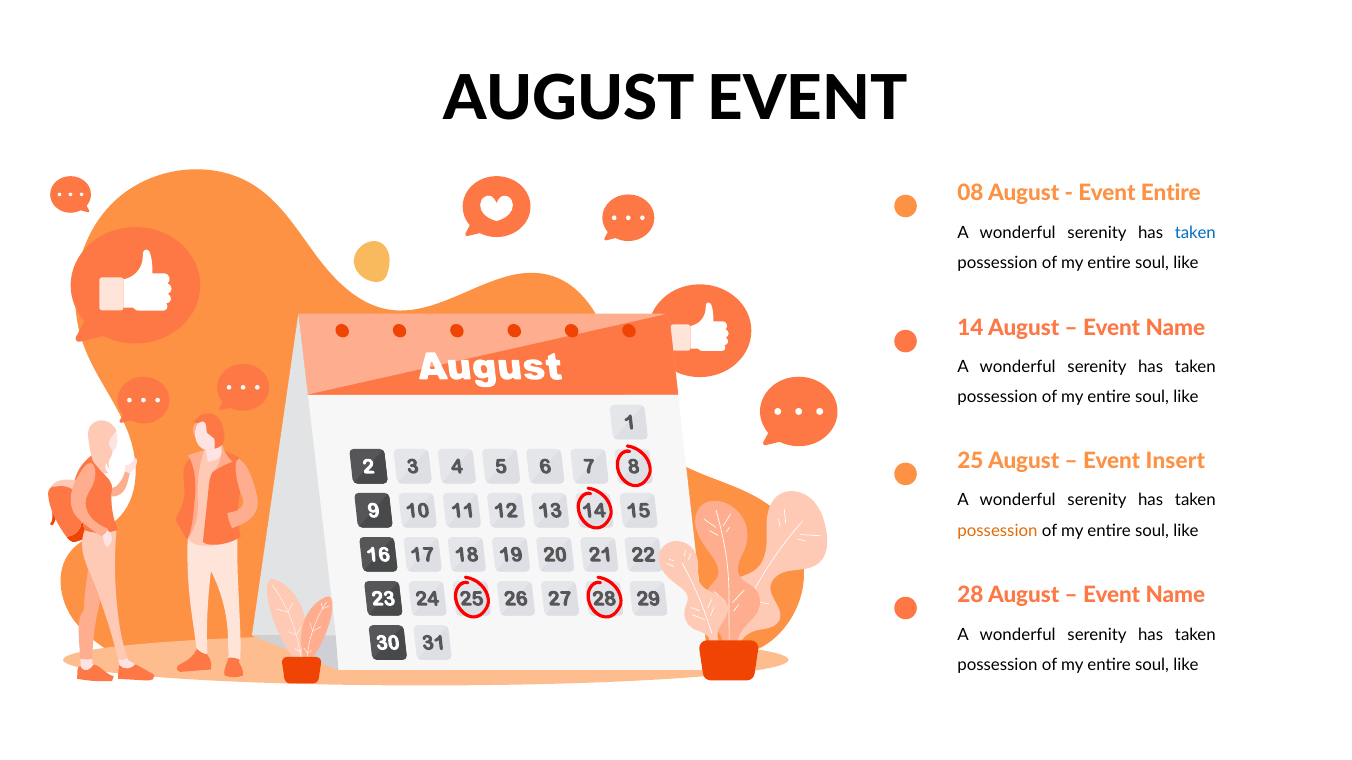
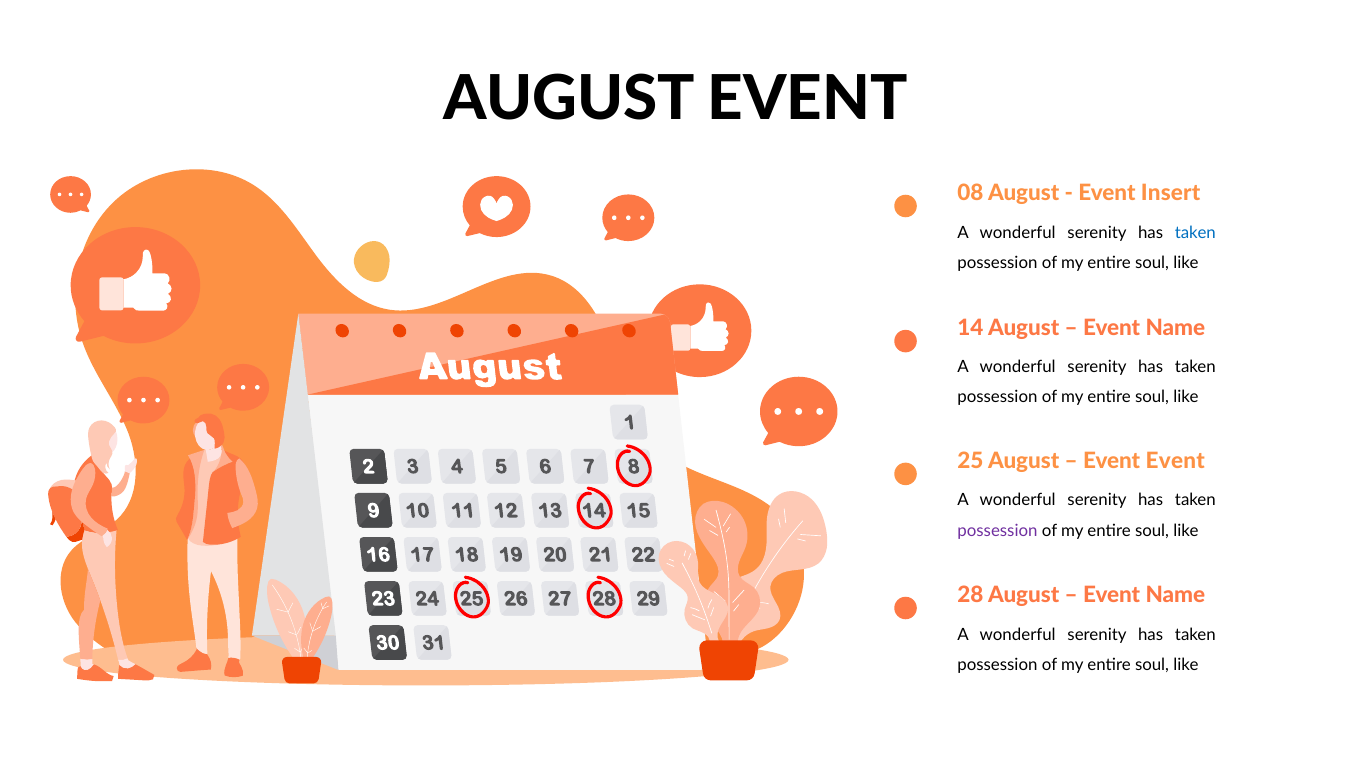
Event Entire: Entire -> Insert
Event Insert: Insert -> Event
possession at (998, 531) colour: orange -> purple
